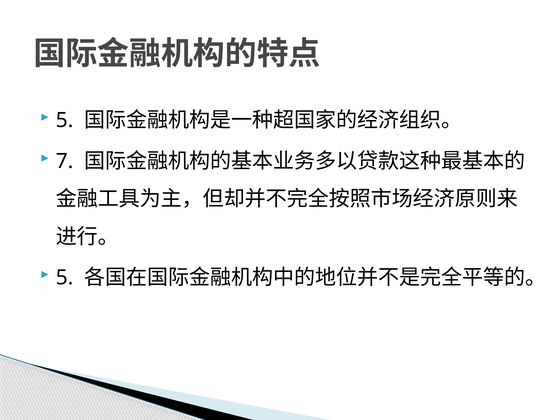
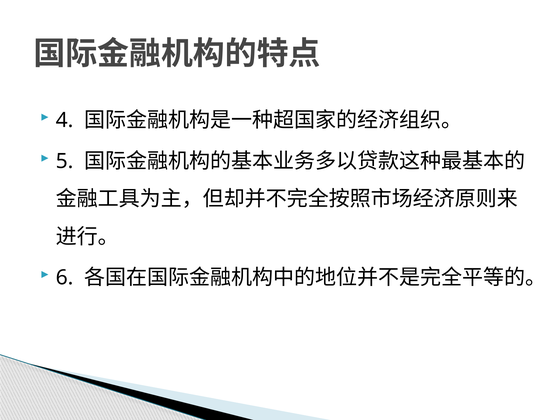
5 at (65, 120): 5 -> 4
7: 7 -> 5
5 at (65, 278): 5 -> 6
